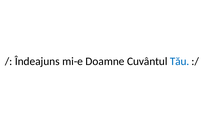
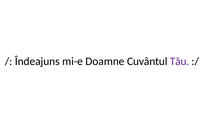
Tău colour: blue -> purple
